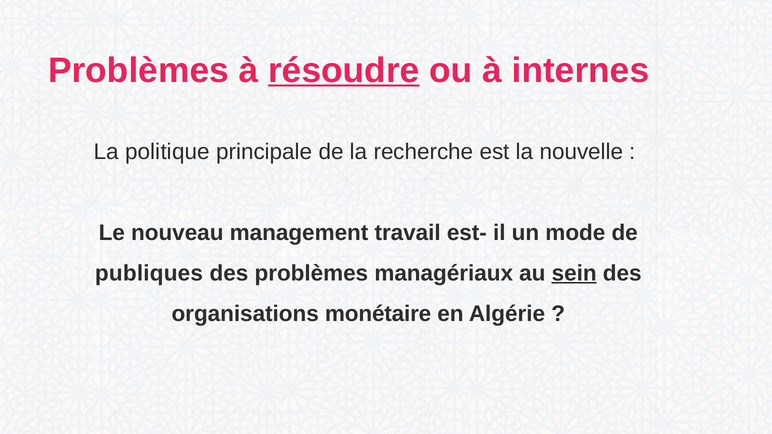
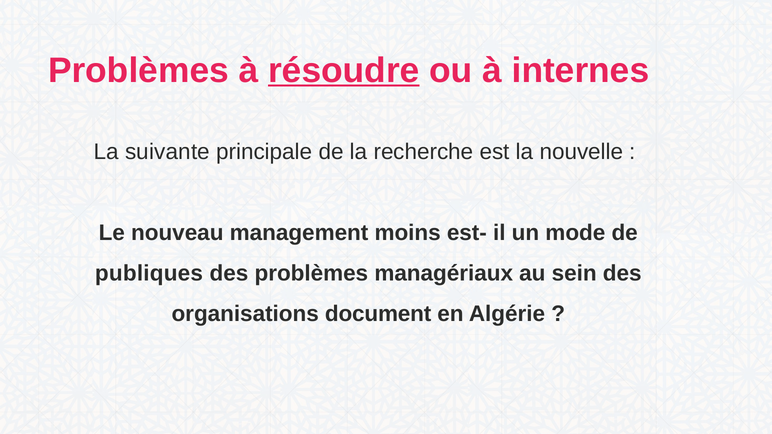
politique: politique -> suivante
travail: travail -> moins
sein underline: present -> none
monétaire: monétaire -> document
